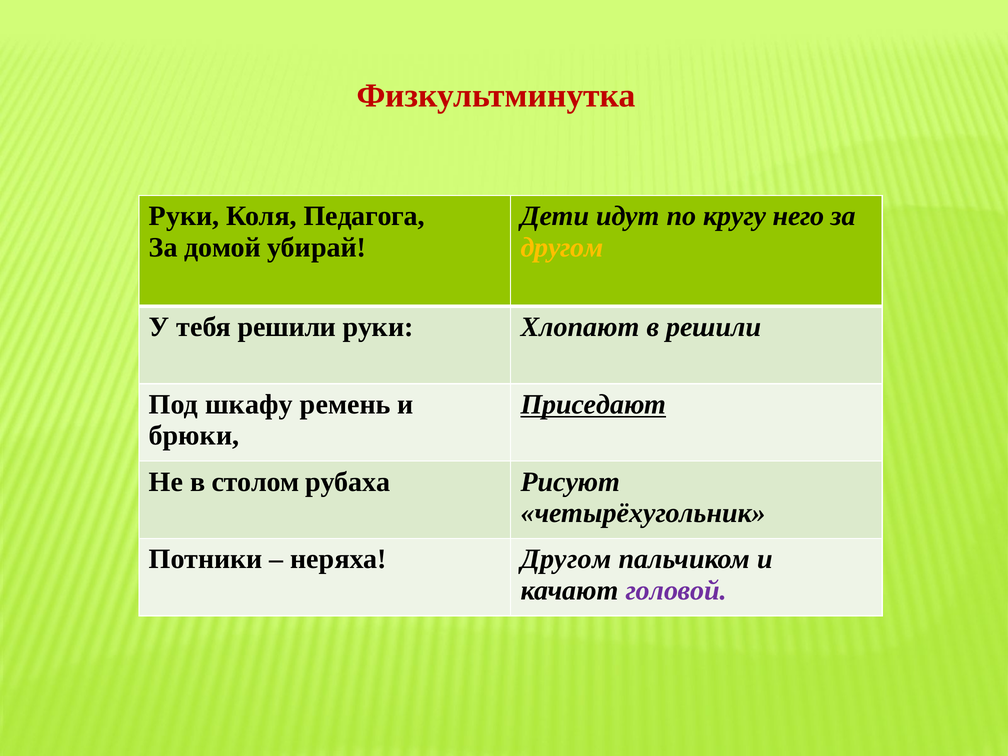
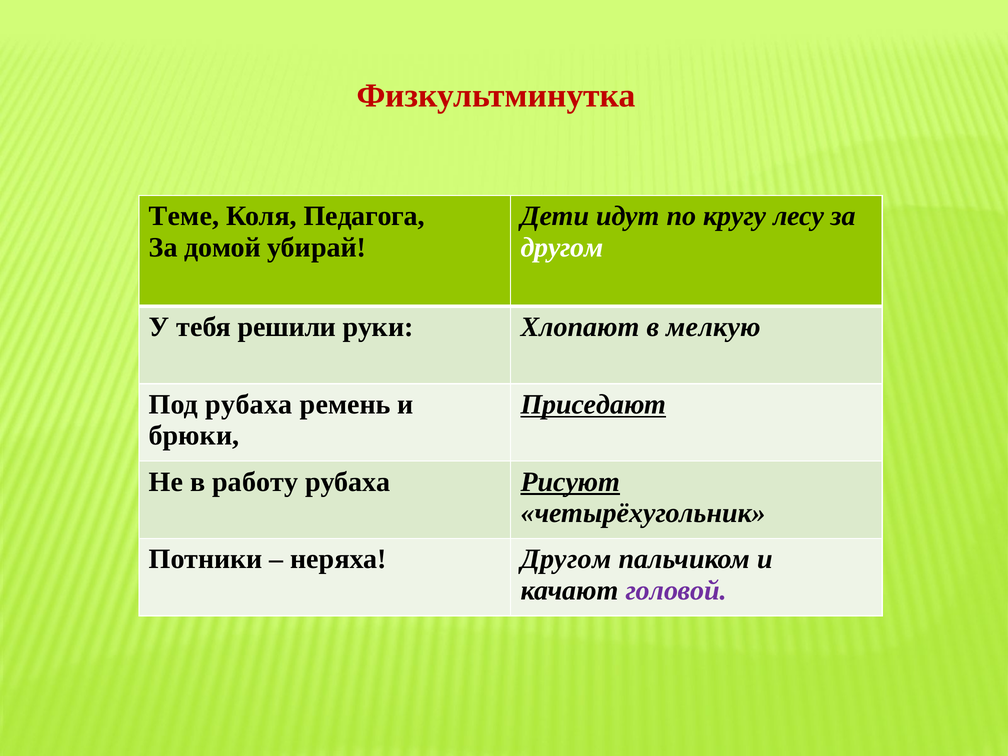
Руки at (184, 216): Руки -> Теме
него: него -> лесу
другом at (562, 247) colour: yellow -> white
в решили: решили -> мелкую
Под шкафу: шкафу -> рубаха
столом: столом -> работу
Рисуют underline: none -> present
